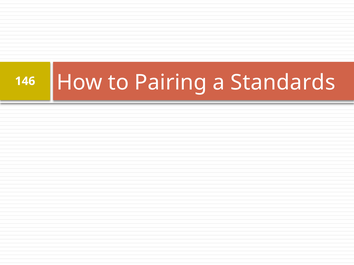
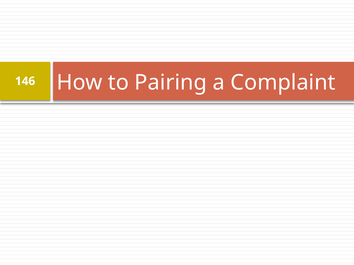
Standards: Standards -> Complaint
